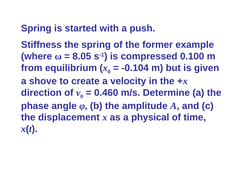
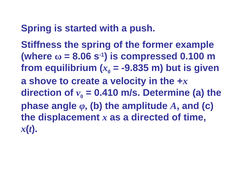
8.05: 8.05 -> 8.06
-0.104: -0.104 -> -9.835
0.460: 0.460 -> 0.410
physical: physical -> directed
